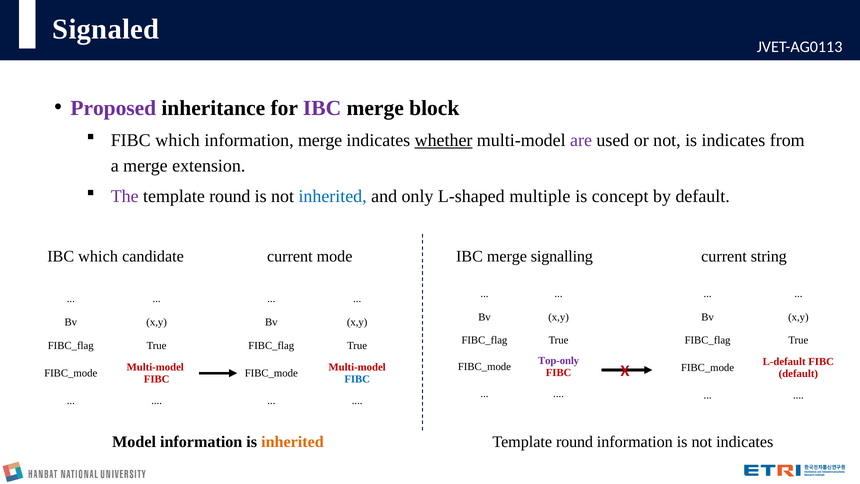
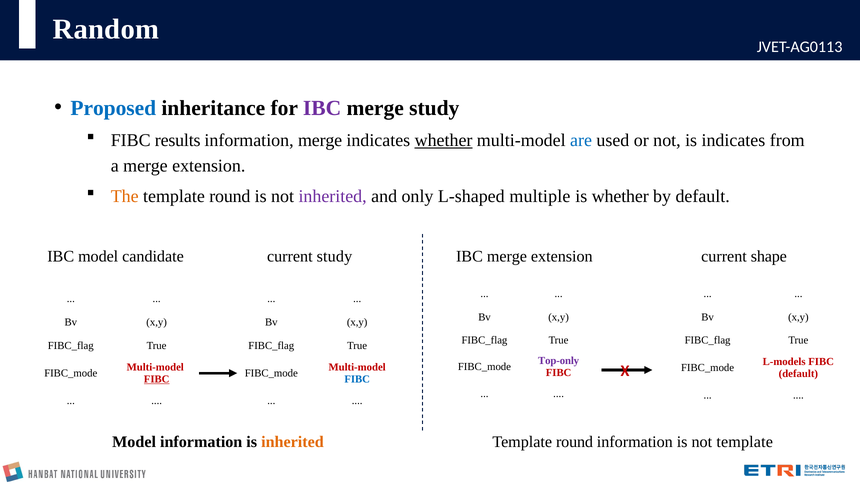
Signaled: Signaled -> Random
Proposed colour: purple -> blue
merge block: block -> study
FIBC which: which -> results
are colour: purple -> blue
The colour: purple -> orange
inherited at (333, 196) colour: blue -> purple
is concept: concept -> whether
IBC which: which -> model
current mode: mode -> study
IBC merge signalling: signalling -> extension
string: string -> shape
L-default: L-default -> L-models
FIBC at (157, 379) underline: none -> present
not indicates: indicates -> template
